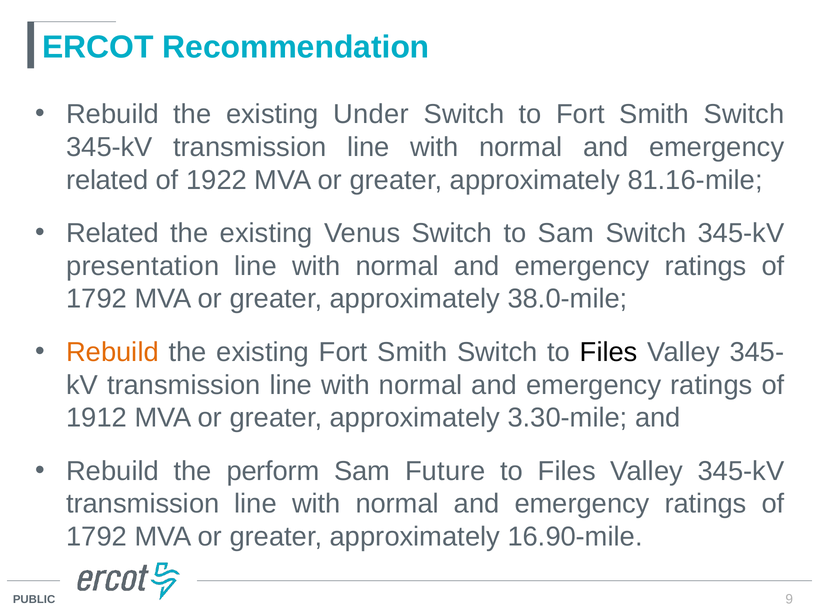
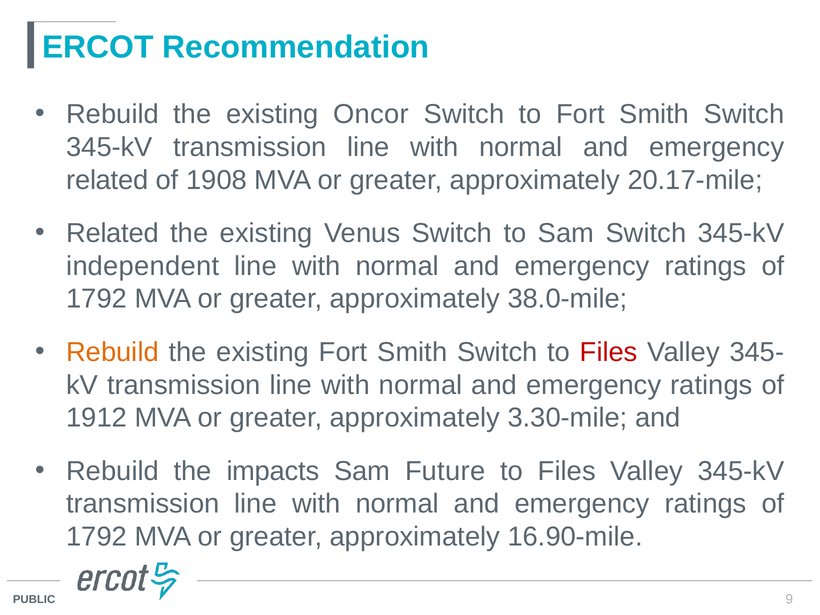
Under: Under -> Oncor
1922: 1922 -> 1908
81.16-mile: 81.16-mile -> 20.17-mile
presentation: presentation -> independent
Files at (609, 352) colour: black -> red
perform: perform -> impacts
